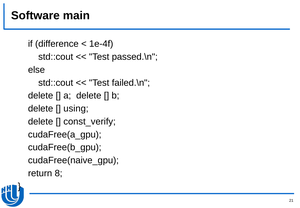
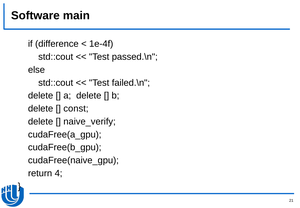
using: using -> const
const_verify: const_verify -> naive_verify
8: 8 -> 4
